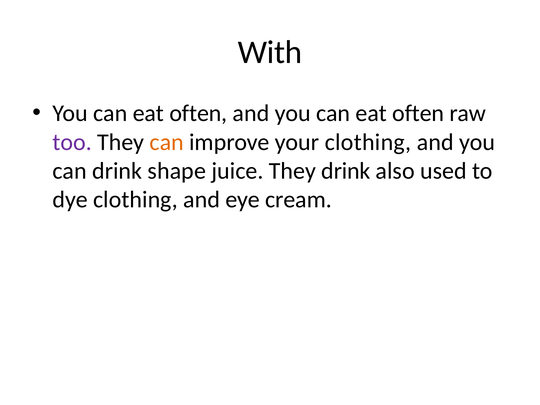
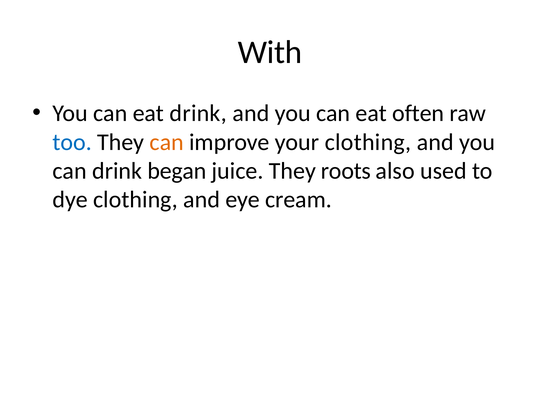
often at (198, 113): often -> drink
too colour: purple -> blue
shape: shape -> began
They drink: drink -> roots
